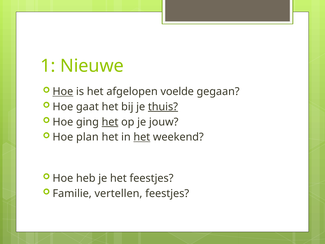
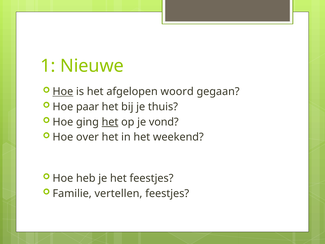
voelde: voelde -> woord
gaat: gaat -> paar
thuis underline: present -> none
jouw: jouw -> vond
plan: plan -> over
het at (142, 137) underline: present -> none
